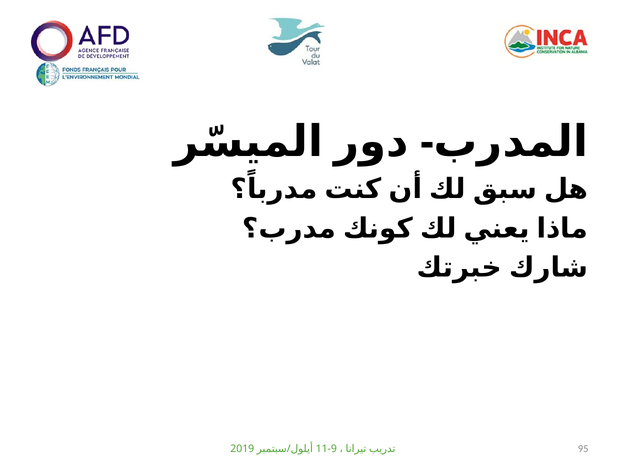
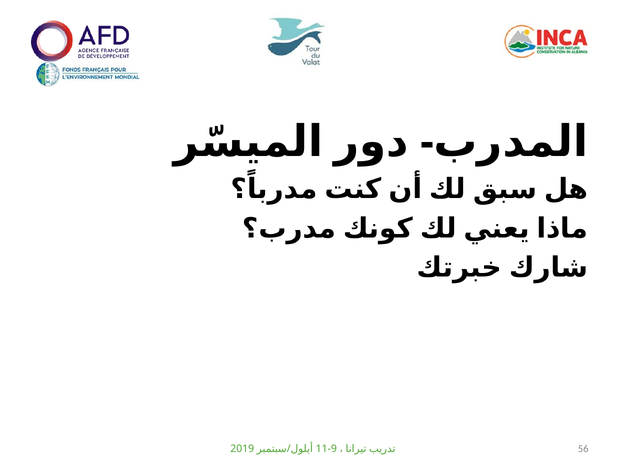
95: 95 -> 56
